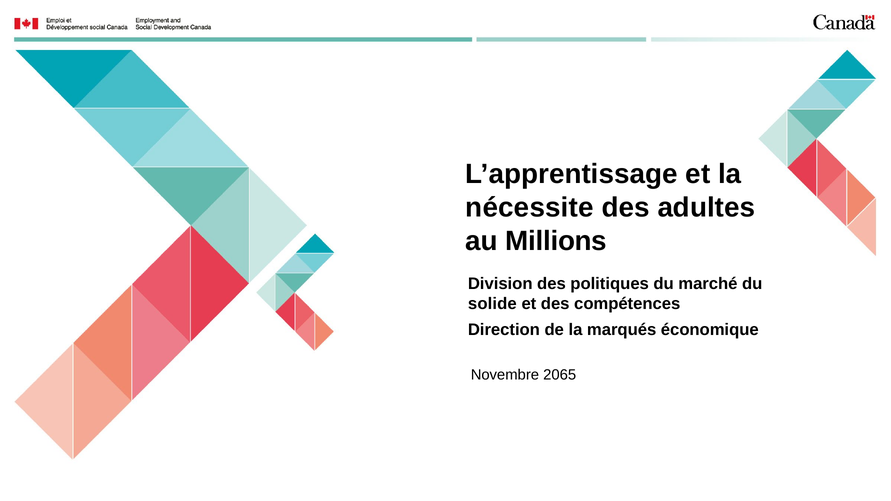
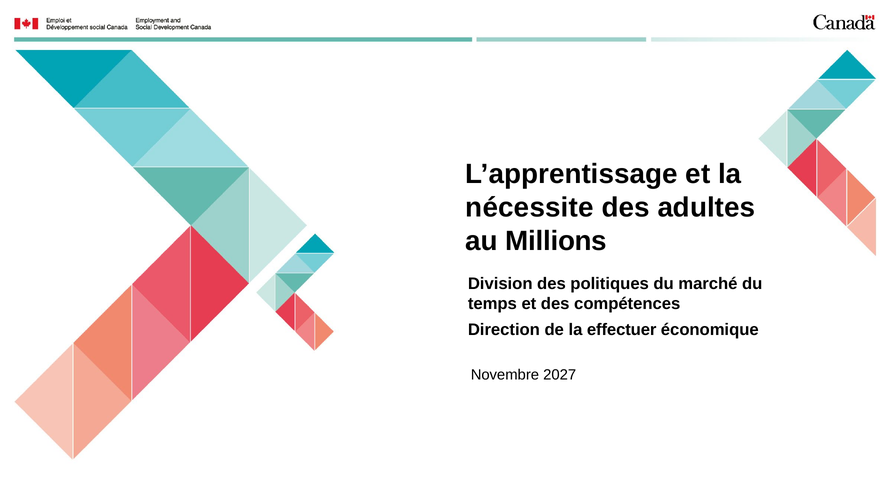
solide: solide -> temps
marqués: marqués -> effectuer
2065: 2065 -> 2027
